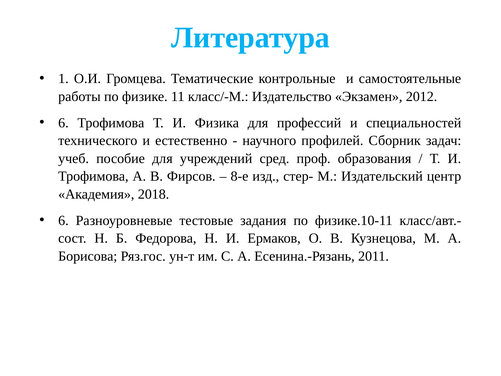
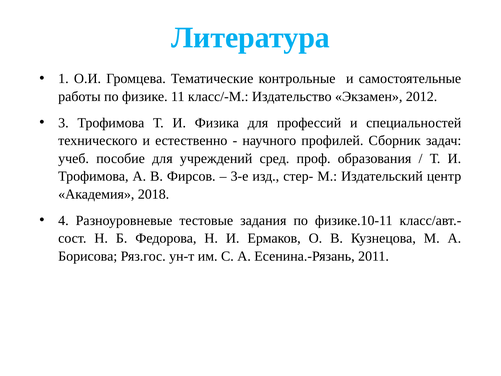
6 at (63, 123): 6 -> 3
8-е: 8-е -> 3-е
6 at (63, 220): 6 -> 4
